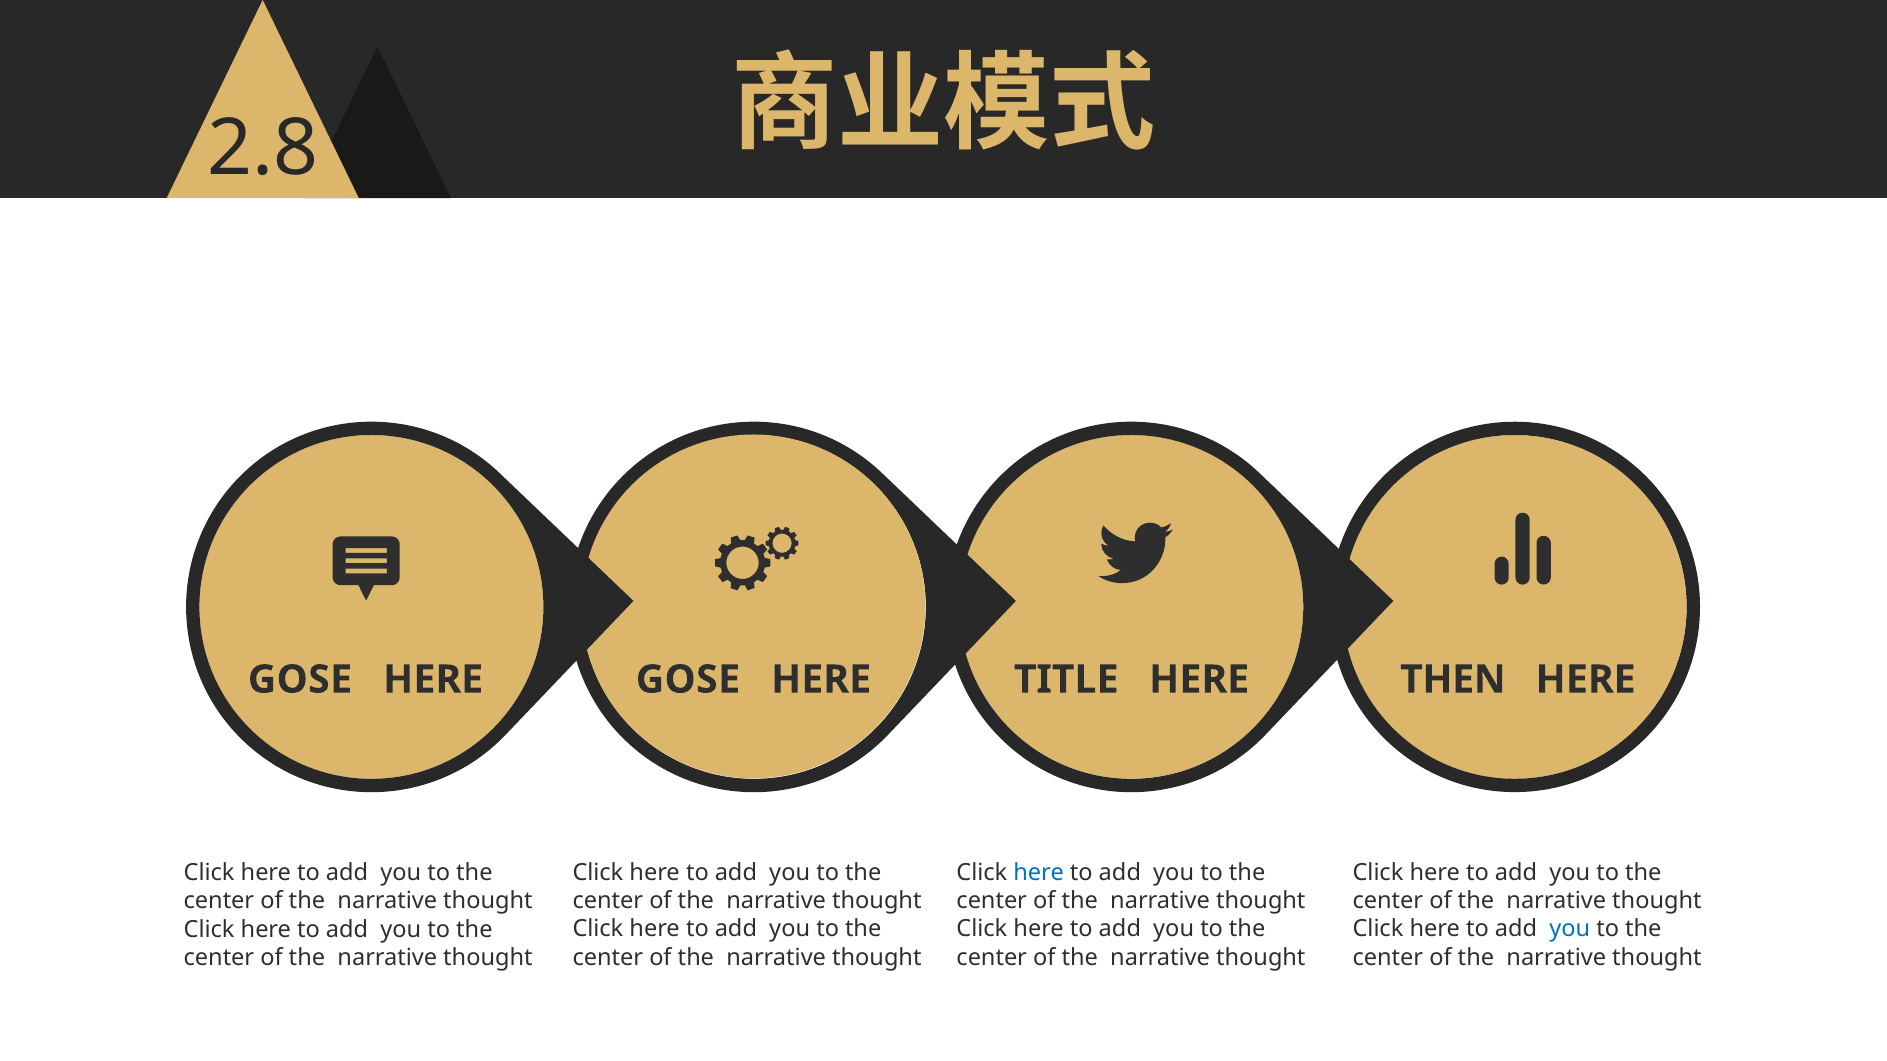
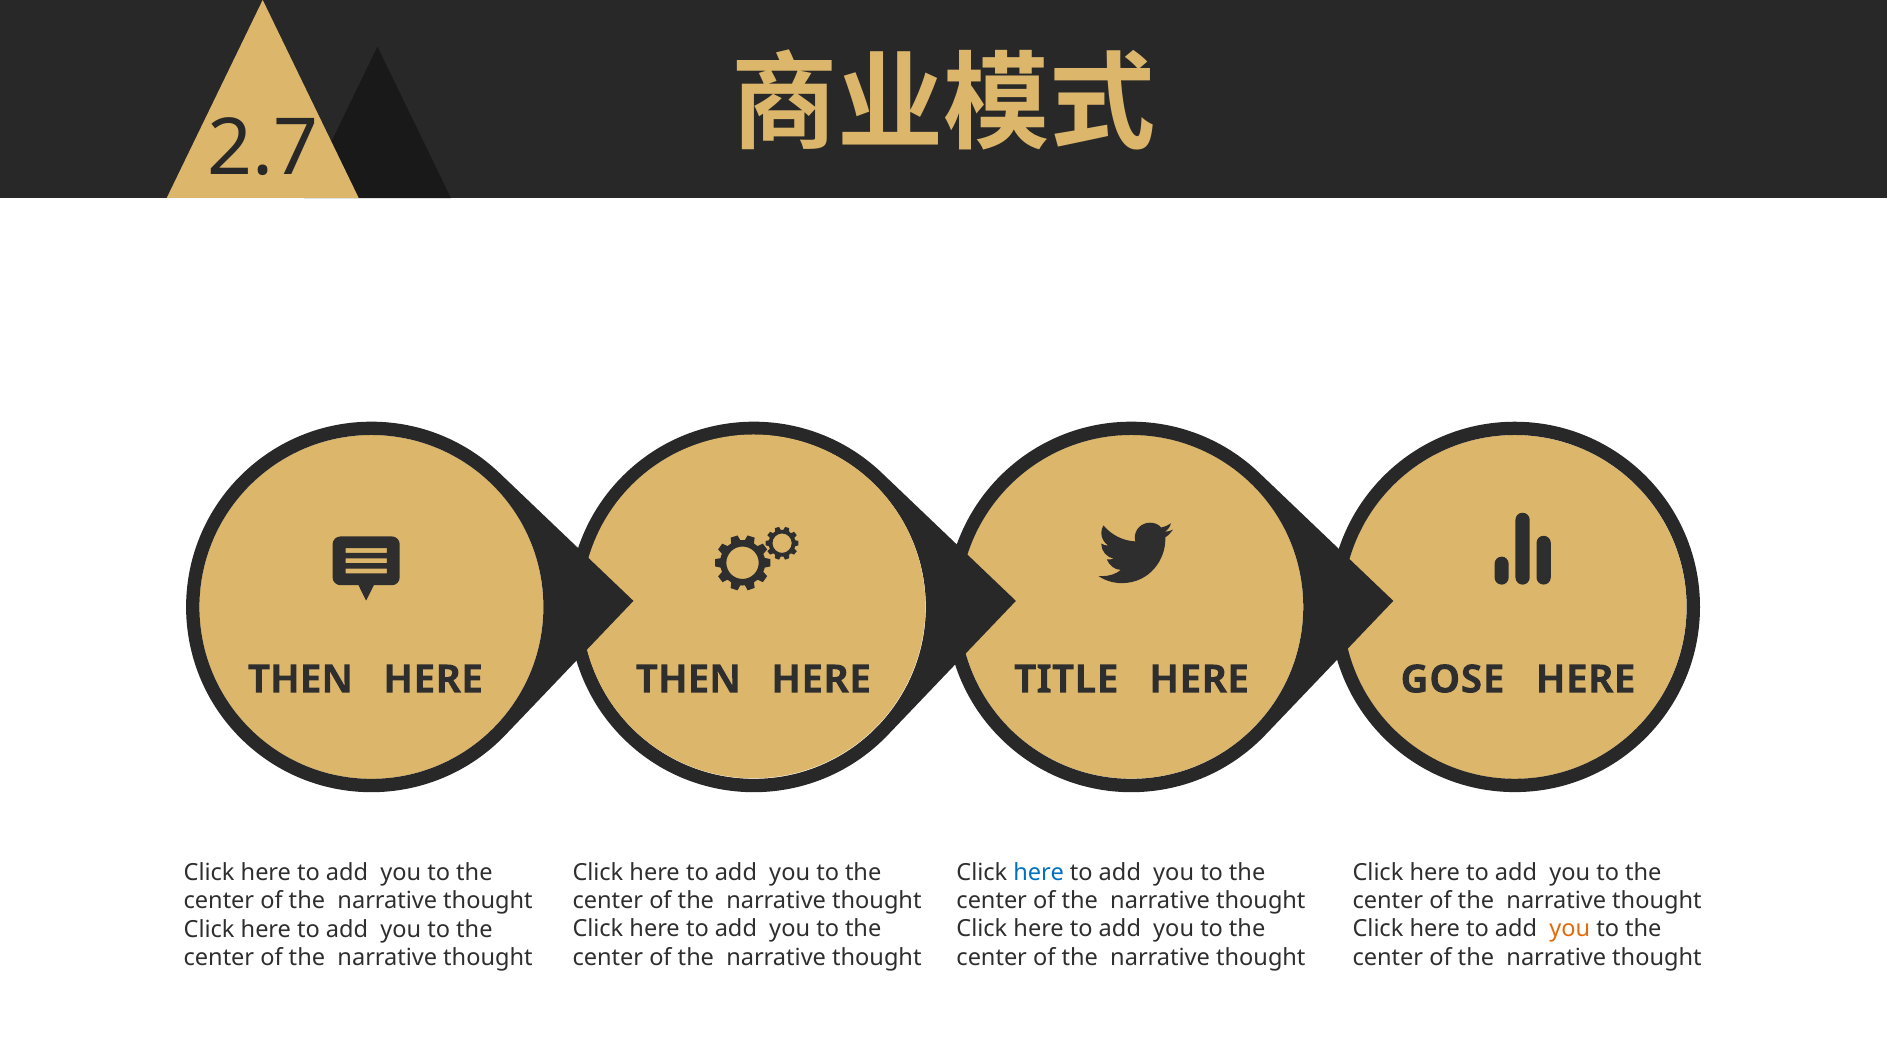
2.8: 2.8 -> 2.7
GOSE at (300, 680): GOSE -> THEN
GOSE at (688, 680): GOSE -> THEN
THEN: THEN -> GOSE
you at (1570, 929) colour: blue -> orange
